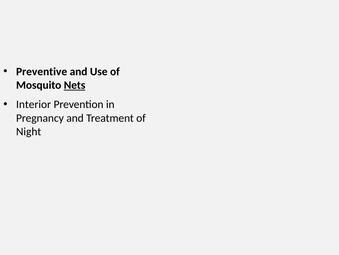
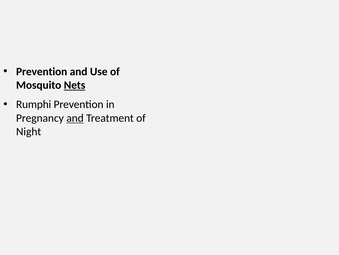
Preventive at (42, 71): Preventive -> Prevention
Interior: Interior -> Rumphi
and at (75, 118) underline: none -> present
